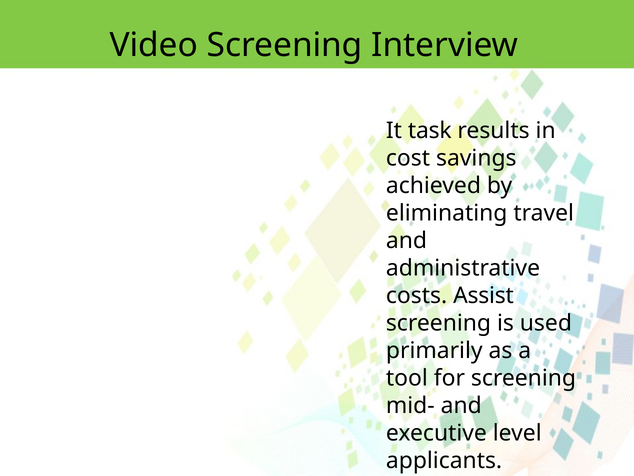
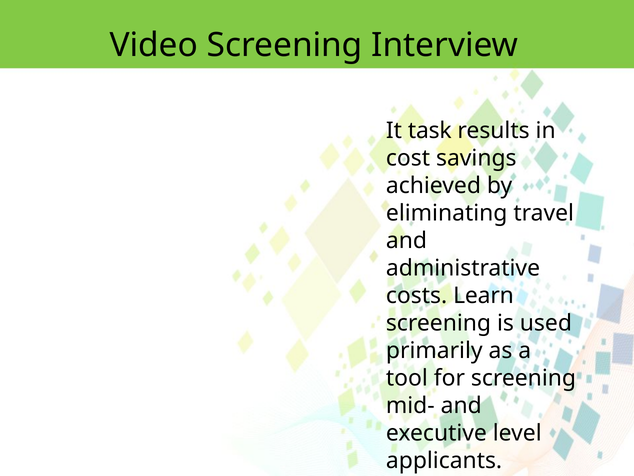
Assist: Assist -> Learn
